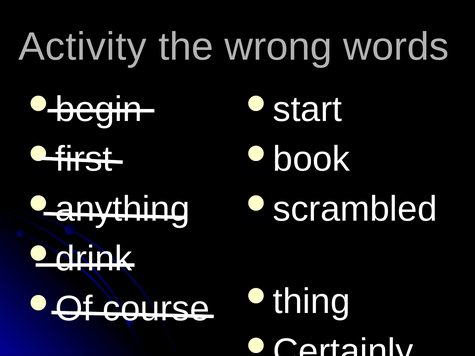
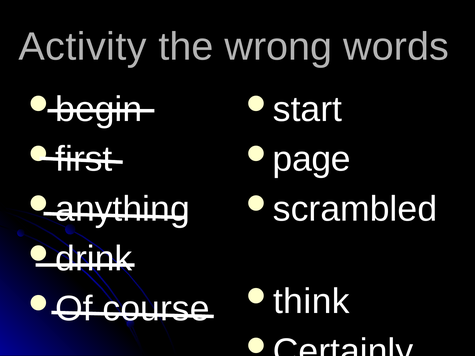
book: book -> page
thing: thing -> think
